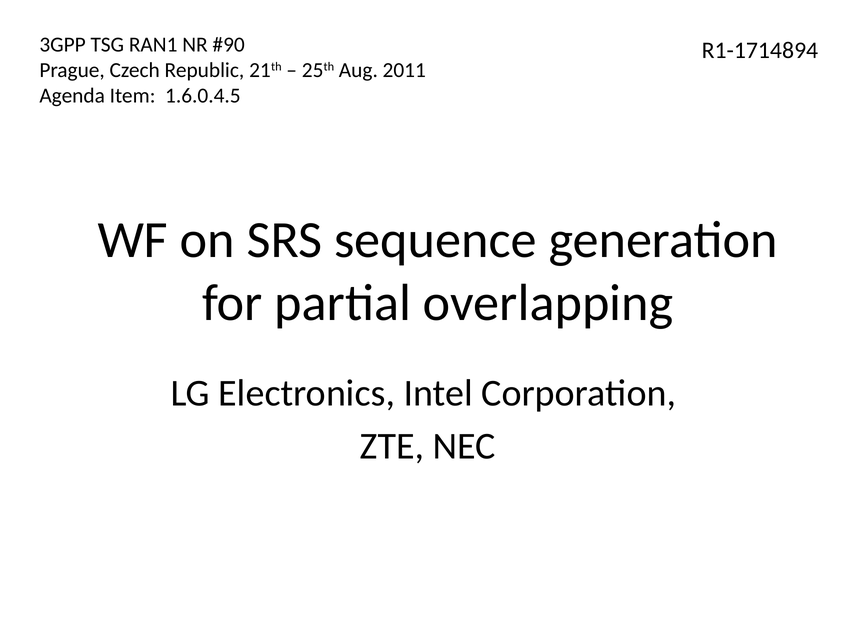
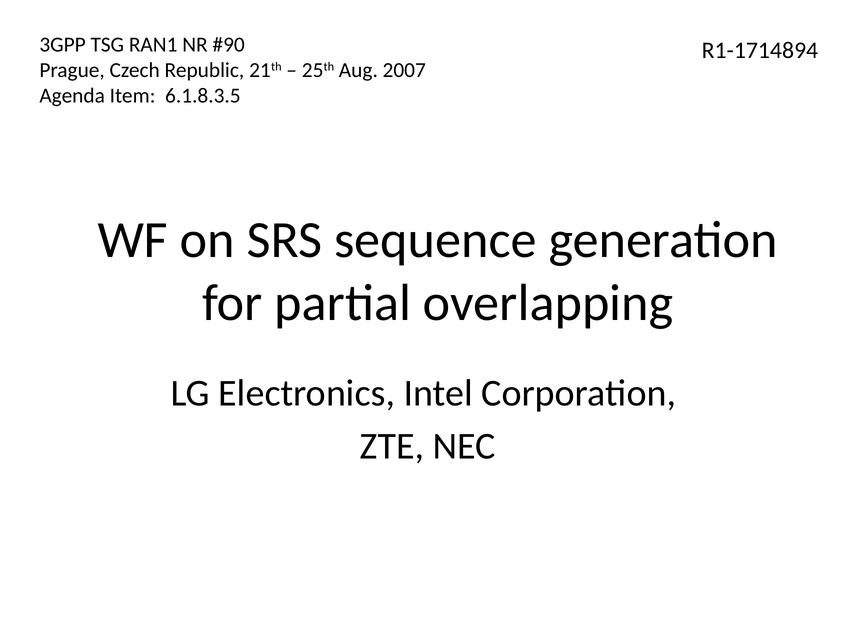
2011: 2011 -> 2007
1.6.0.4.5: 1.6.0.4.5 -> 6.1.8.3.5
